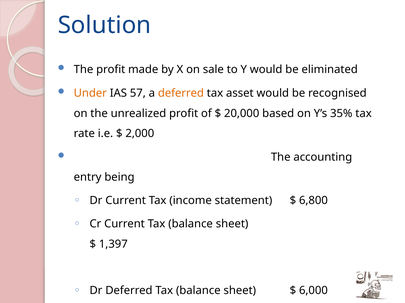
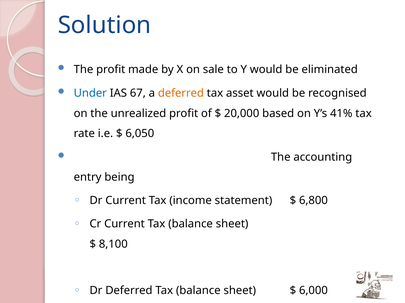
Under colour: orange -> blue
57: 57 -> 67
35%: 35% -> 41%
2,000: 2,000 -> 6,050
1,397: 1,397 -> 8,100
